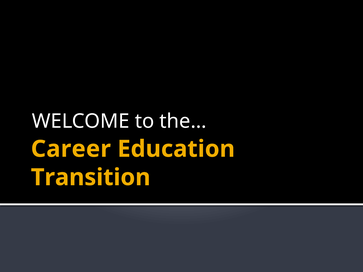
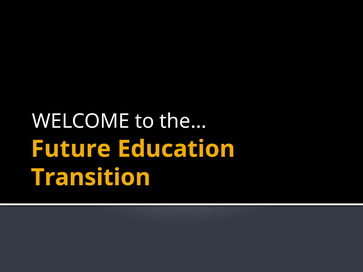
Career: Career -> Future
